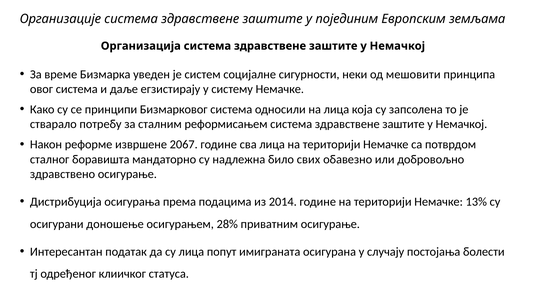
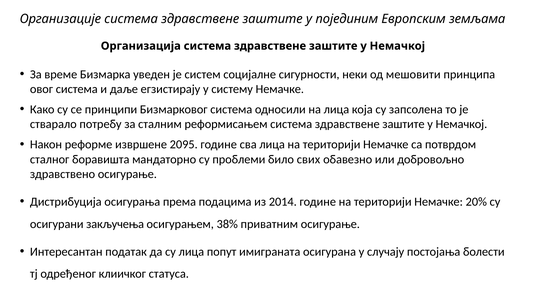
2067: 2067 -> 2095
надлежна: надлежна -> проблеми
13%: 13% -> 20%
доношење: доношење -> закључења
28%: 28% -> 38%
